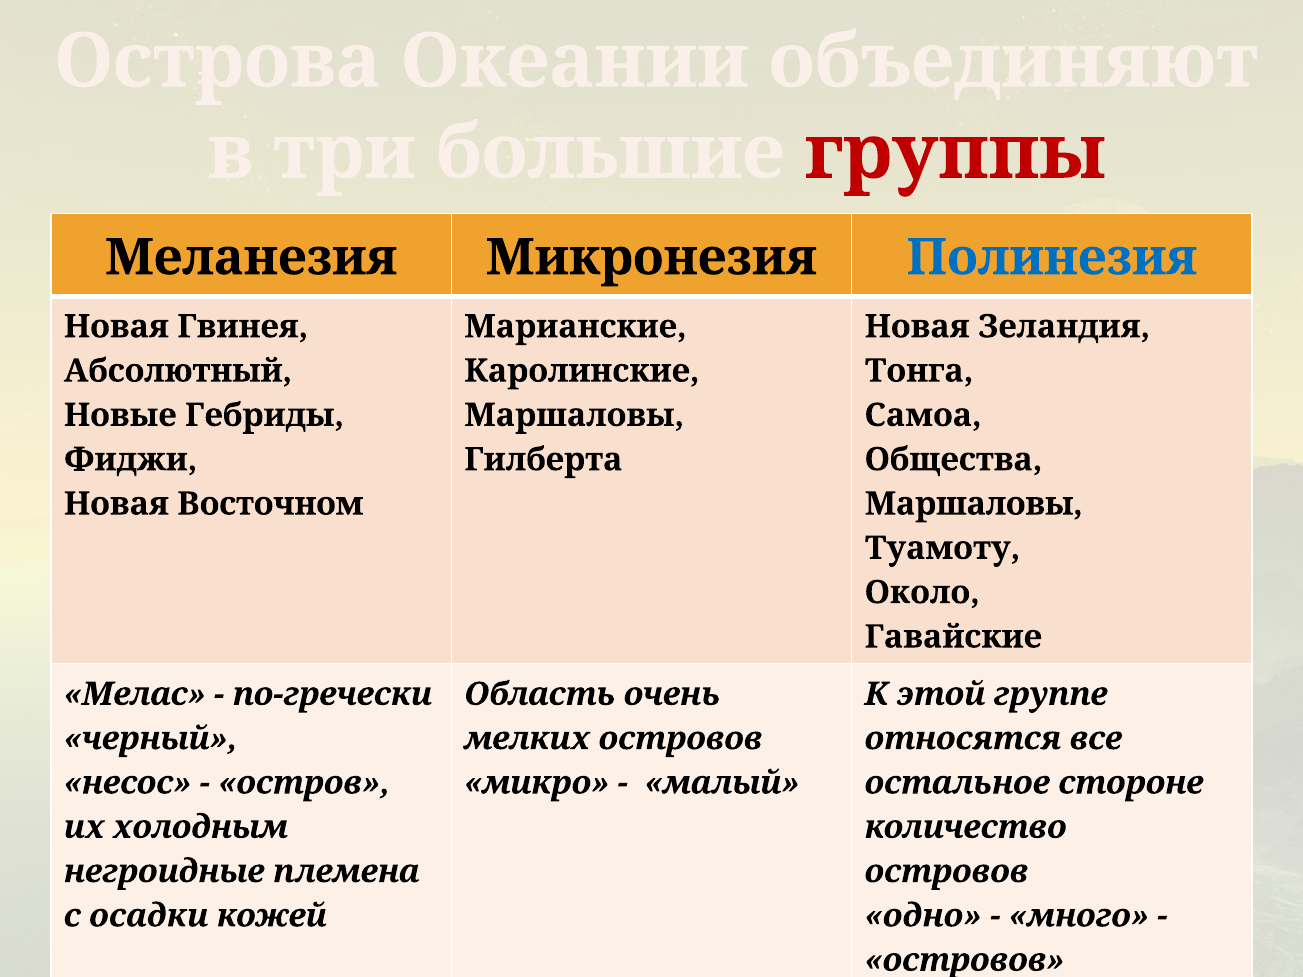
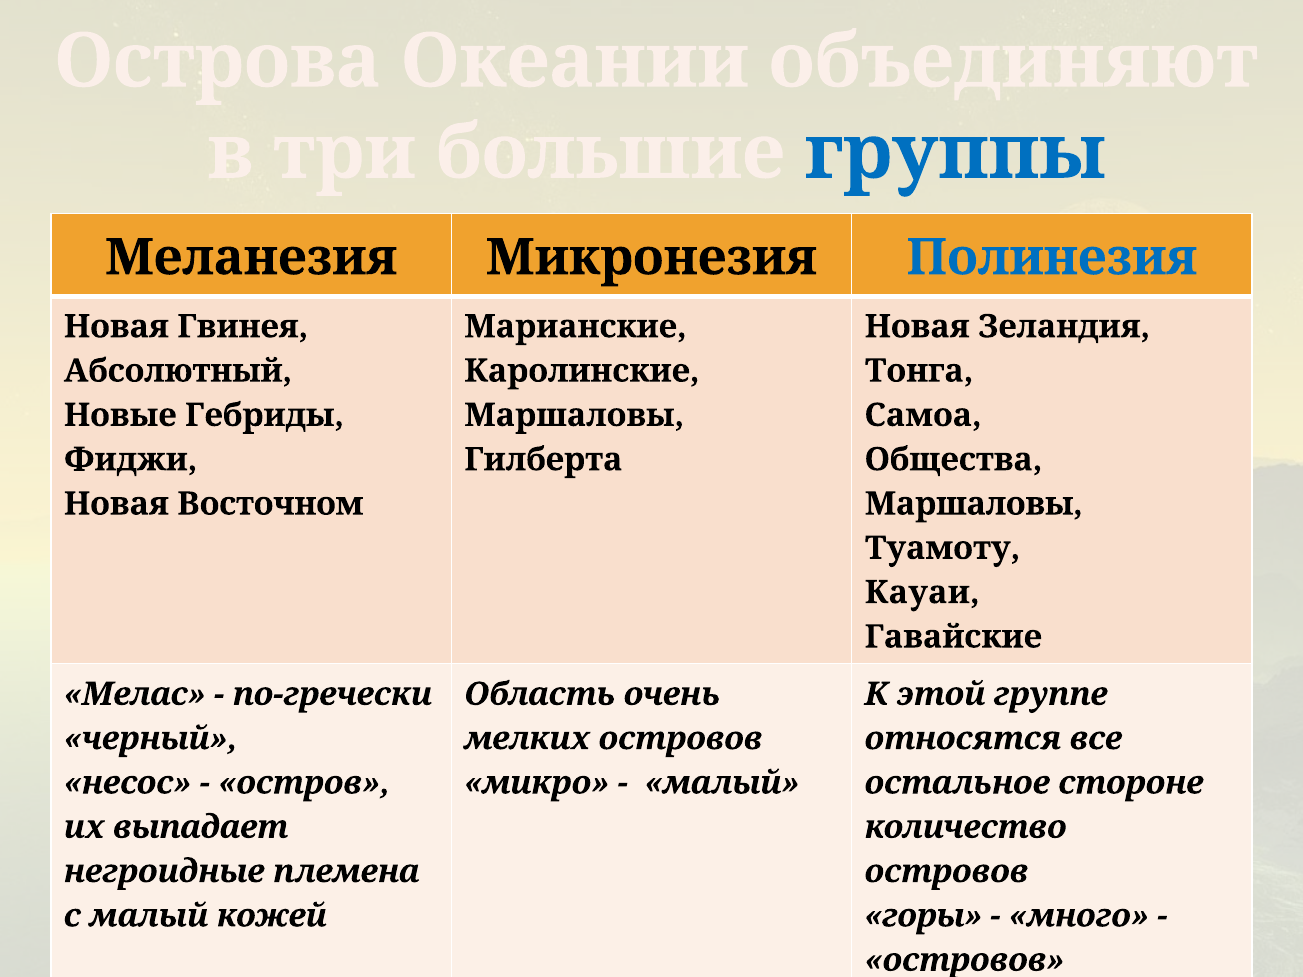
группы colour: red -> blue
Около: Около -> Кауаи
холодным: холодным -> выпадает
с осадки: осадки -> малый
одно: одно -> горы
